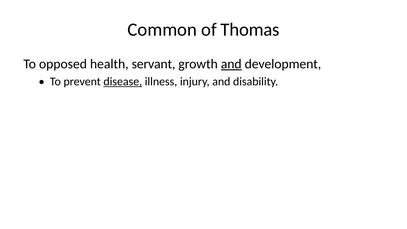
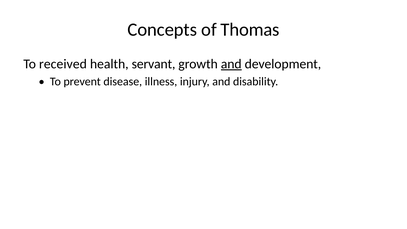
Common: Common -> Concepts
opposed: opposed -> received
disease underline: present -> none
